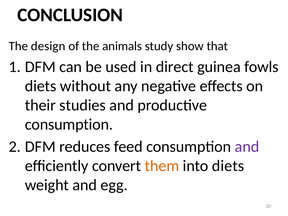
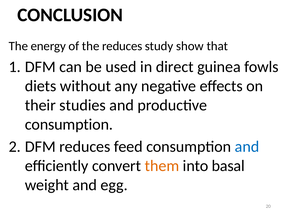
design: design -> energy
the animals: animals -> reduces
and at (247, 147) colour: purple -> blue
into diets: diets -> basal
